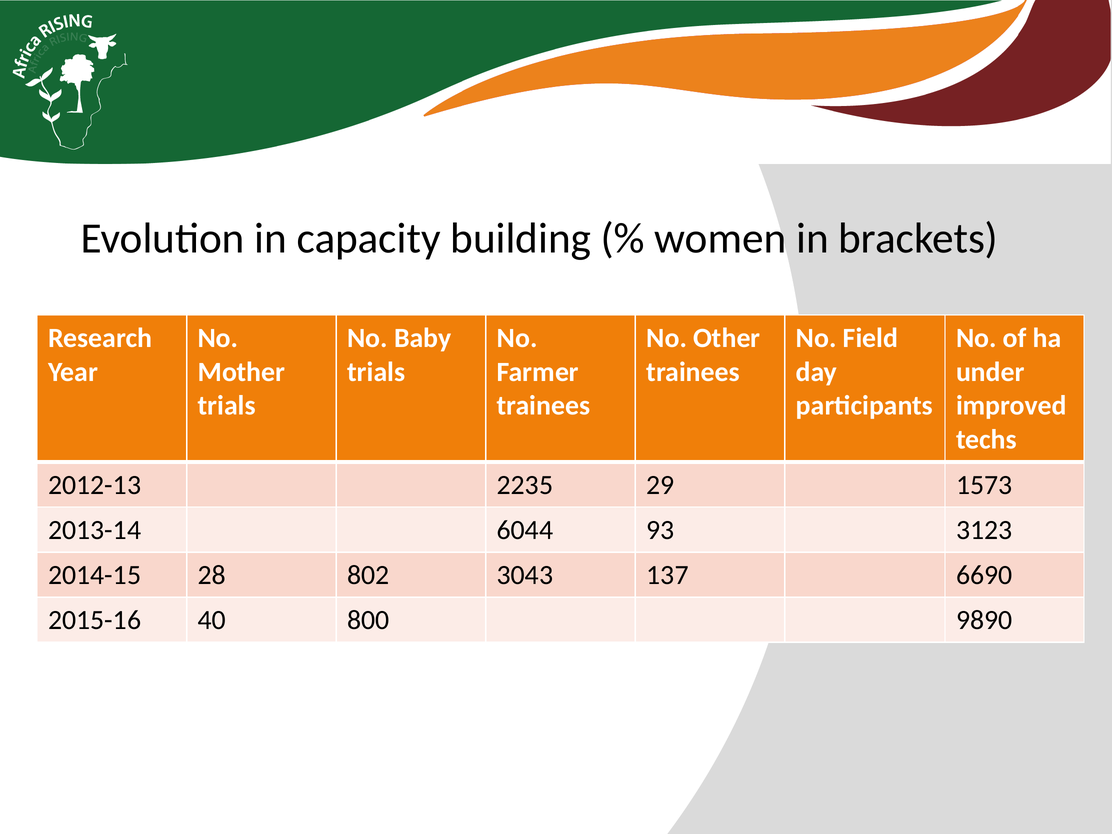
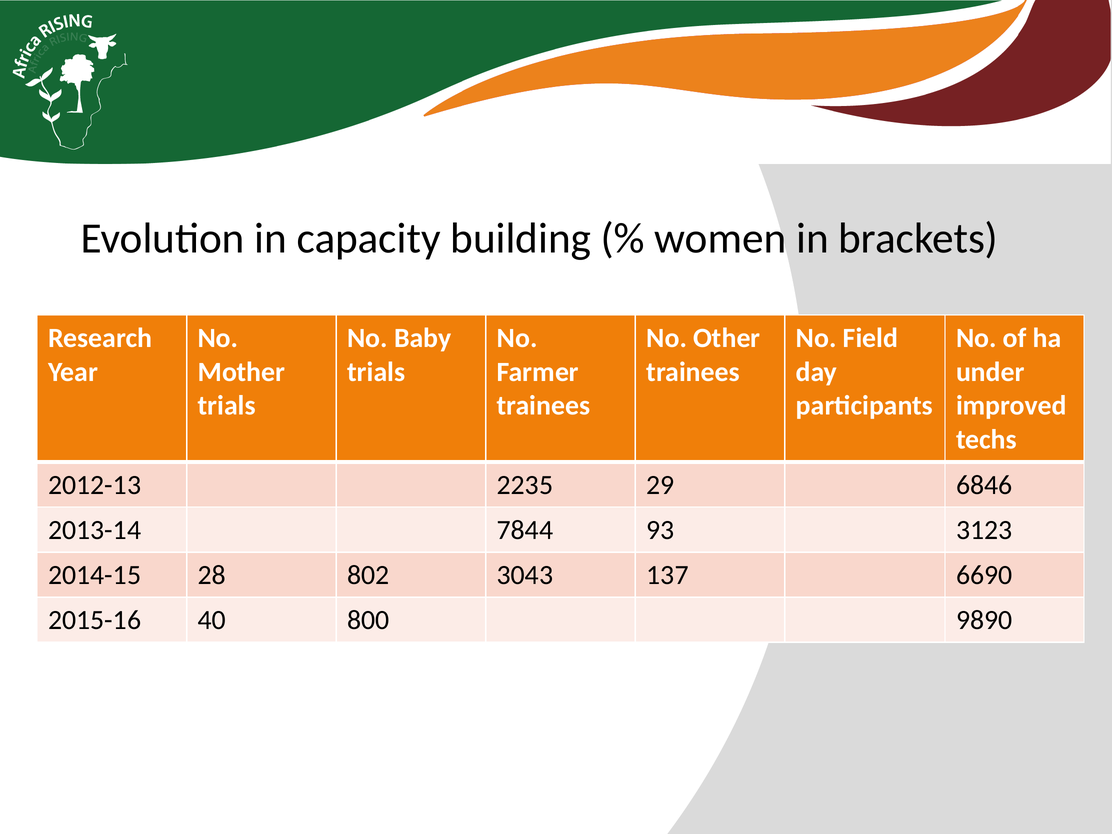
1573: 1573 -> 6846
6044: 6044 -> 7844
